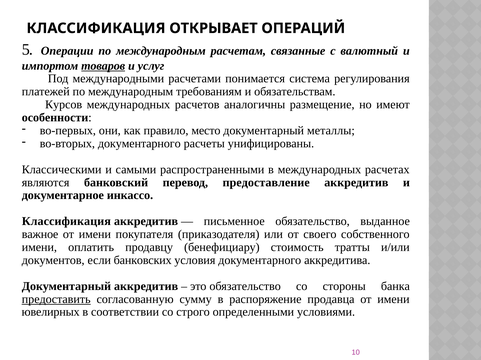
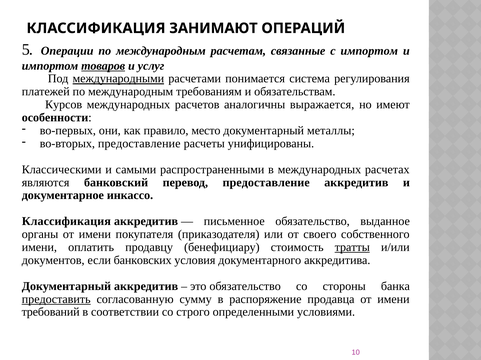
ОТКРЫВАЕТ: ОТКРЫВАЕТ -> ЗАНИМАЮТ
с валютный: валютный -> импортом
международными underline: none -> present
размещение: размещение -> выражается
во-вторых документарного: документарного -> предоставление
важное: важное -> органы
тратты underline: none -> present
ювелирных: ювелирных -> требований
